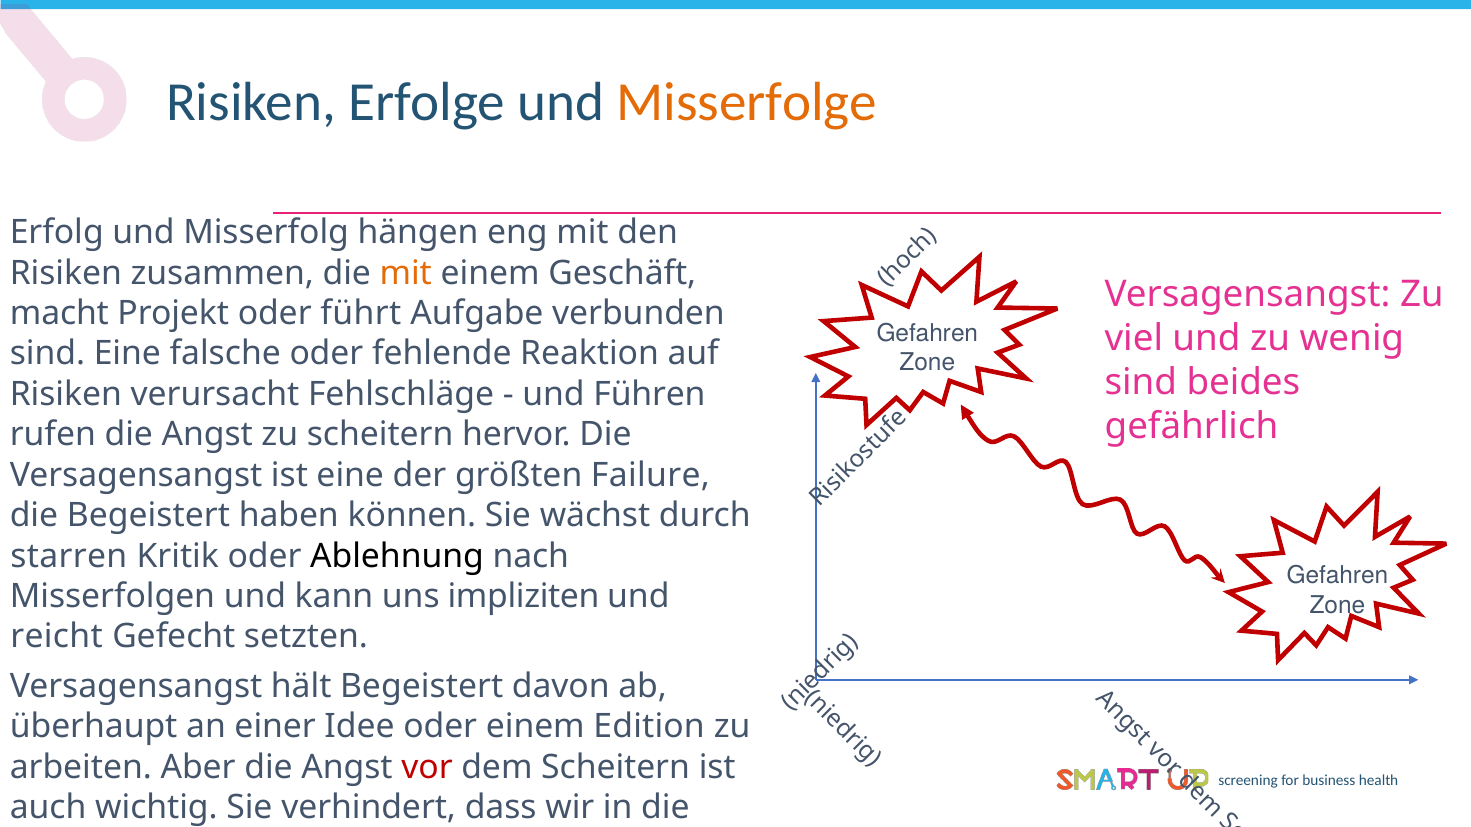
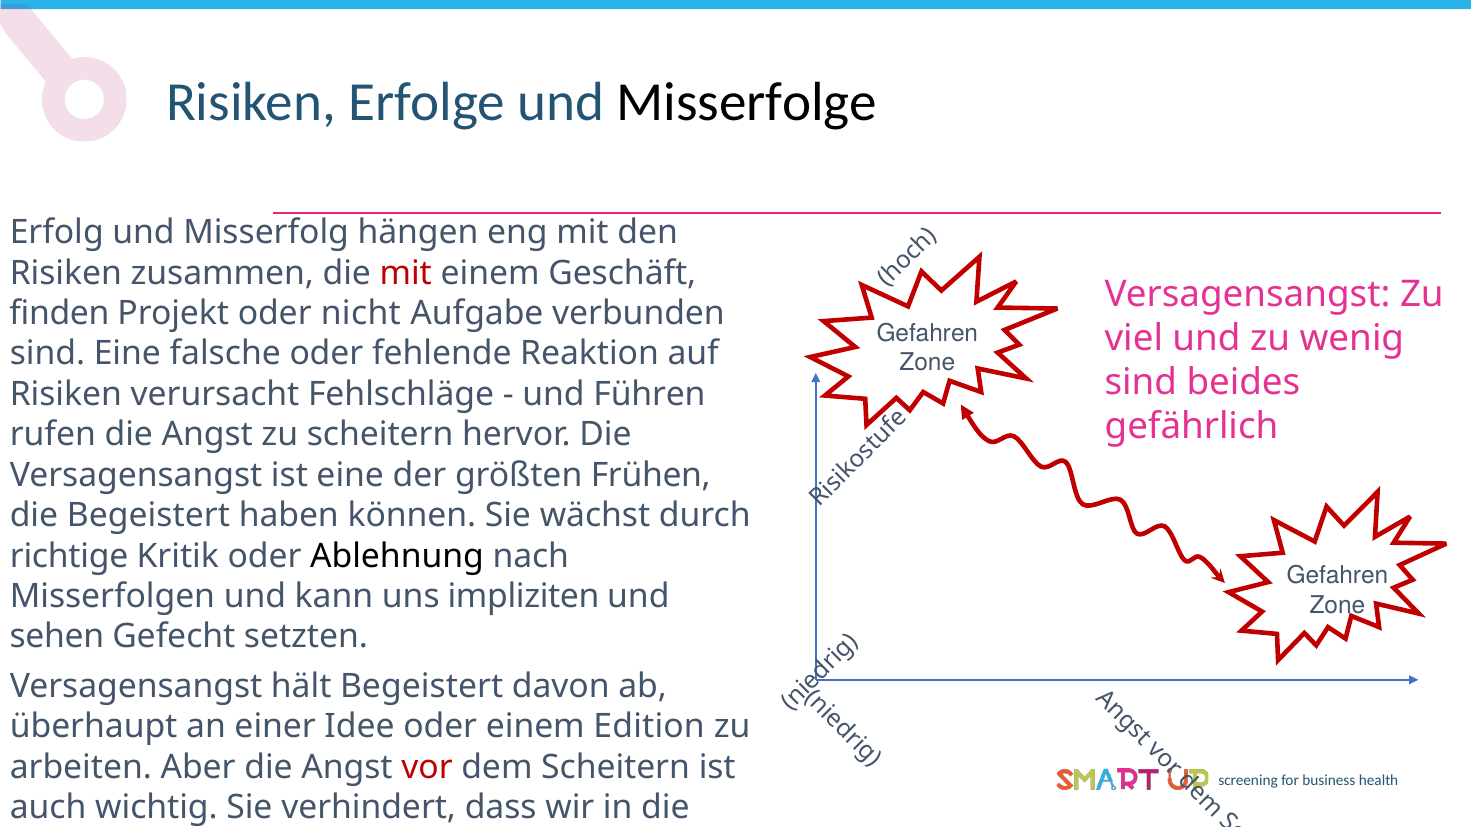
Misserfolge colour: orange -> black
mit at (406, 273) colour: orange -> red
macht: macht -> finden
führt: führt -> nicht
Failure: Failure -> Frühen
starren: starren -> richtige
reicht: reicht -> sehen
